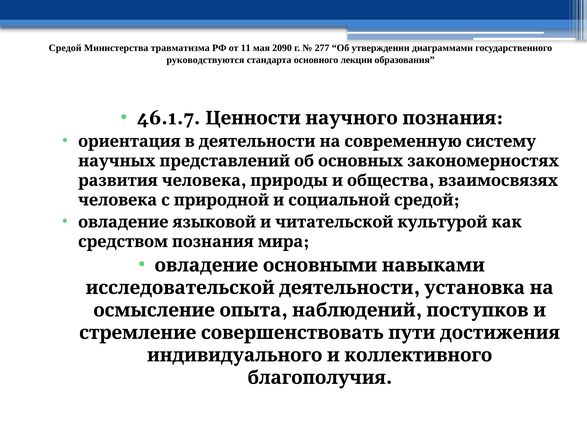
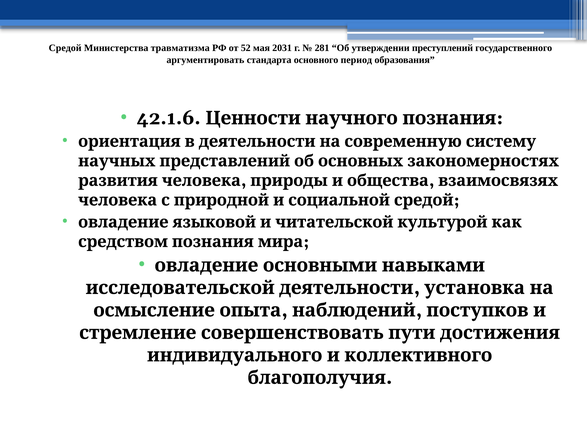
11: 11 -> 52
2090: 2090 -> 2031
277: 277 -> 281
диаграммами: диаграммами -> преступлений
руководствуются: руководствуются -> аргументировать
лекции: лекции -> период
46.1.7: 46.1.7 -> 42.1.6
